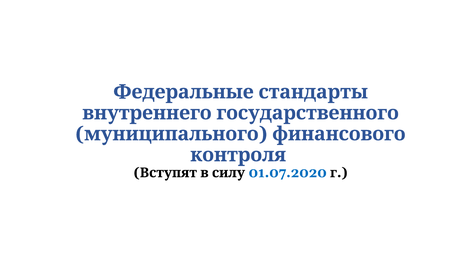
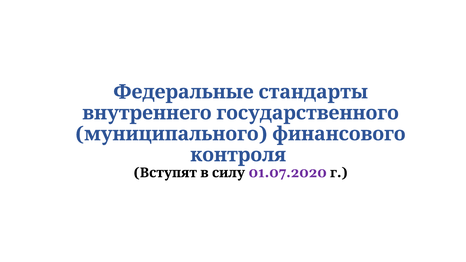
01.07.2020 colour: blue -> purple
